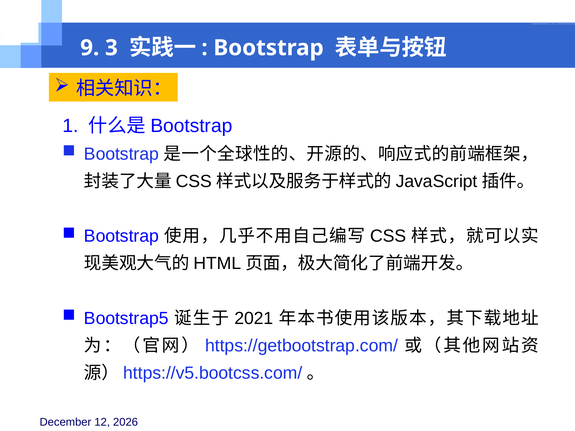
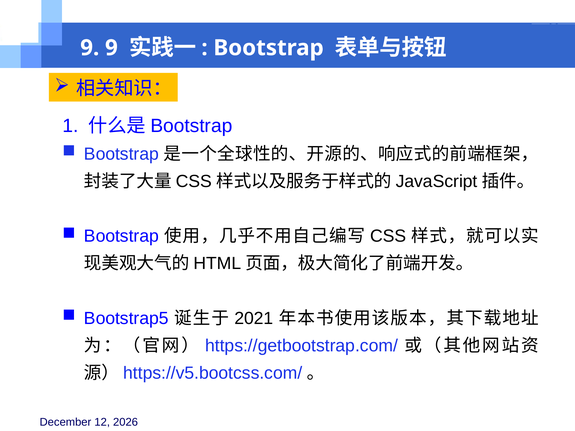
9 3: 3 -> 9
